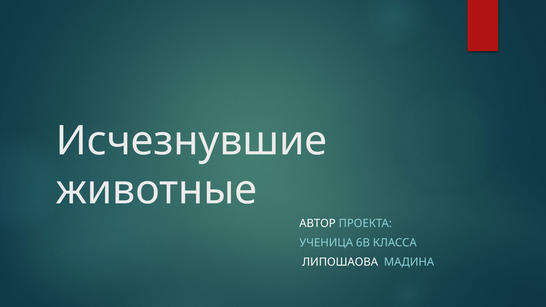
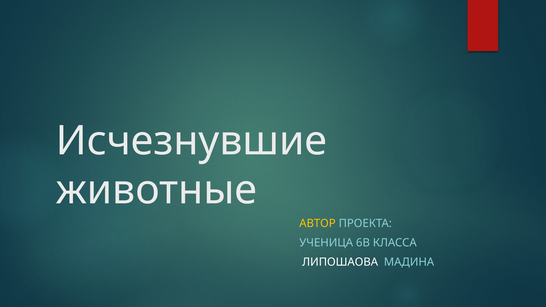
АВТОР colour: white -> yellow
